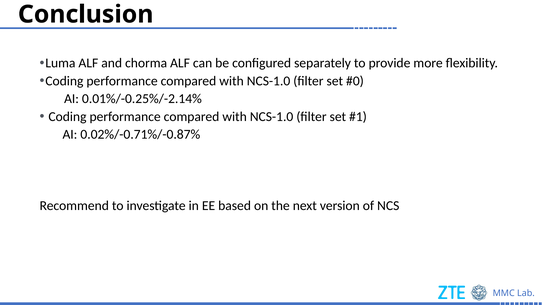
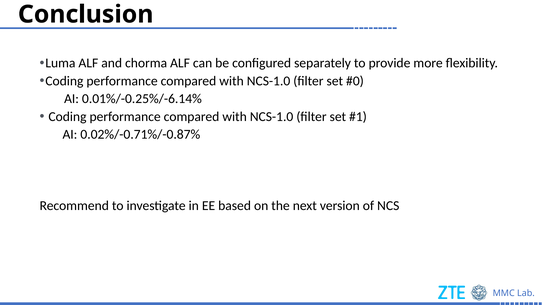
0.01%/-0.25%/-2.14%: 0.01%/-0.25%/-2.14% -> 0.01%/-0.25%/-6.14%
